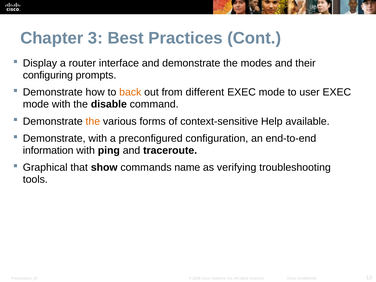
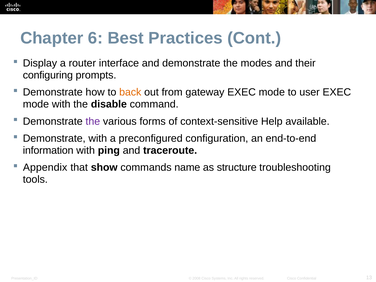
3: 3 -> 6
different: different -> gateway
the at (93, 121) colour: orange -> purple
Graphical: Graphical -> Appendix
verifying: verifying -> structure
